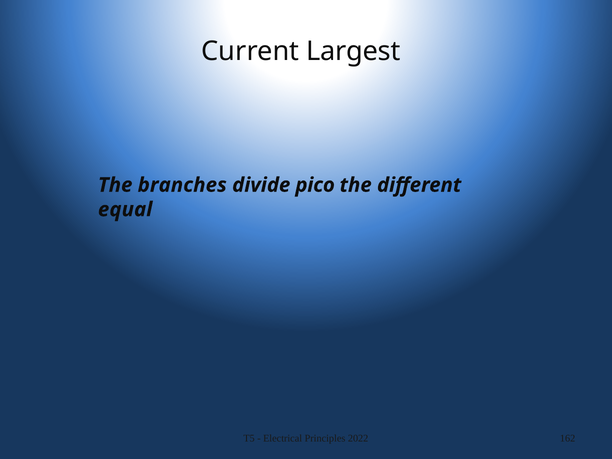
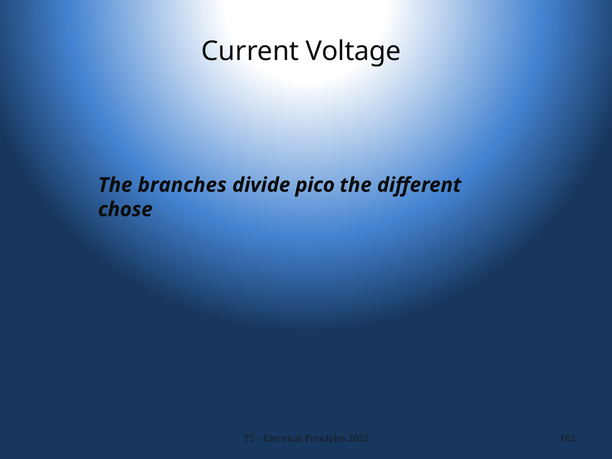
Largest: Largest -> Voltage
equal: equal -> chose
